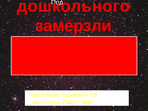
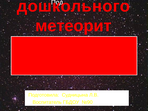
замерзли: замерзли -> метеорит
